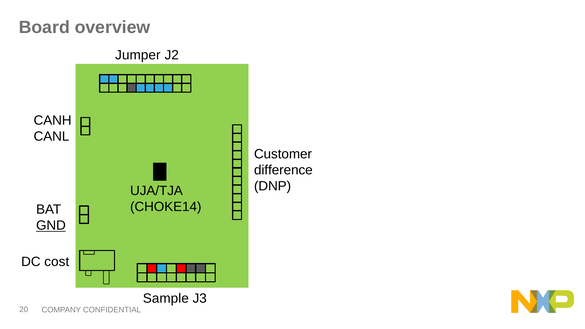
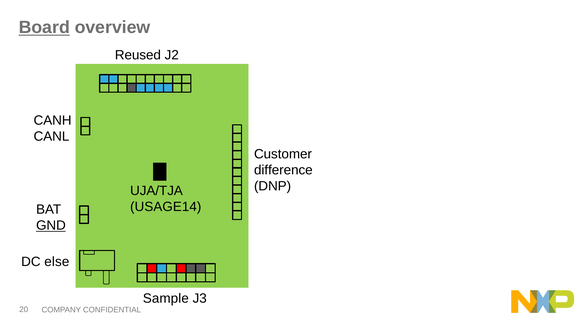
Board underline: none -> present
Jumper: Jumper -> Reused
CHOKE14: CHOKE14 -> USAGE14
cost: cost -> else
